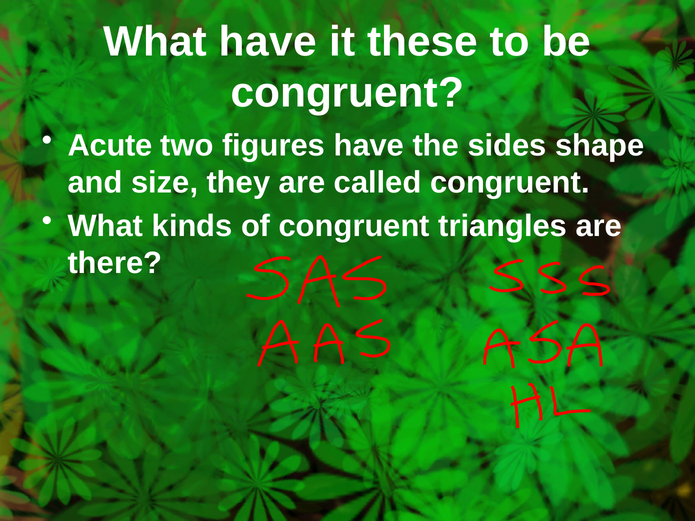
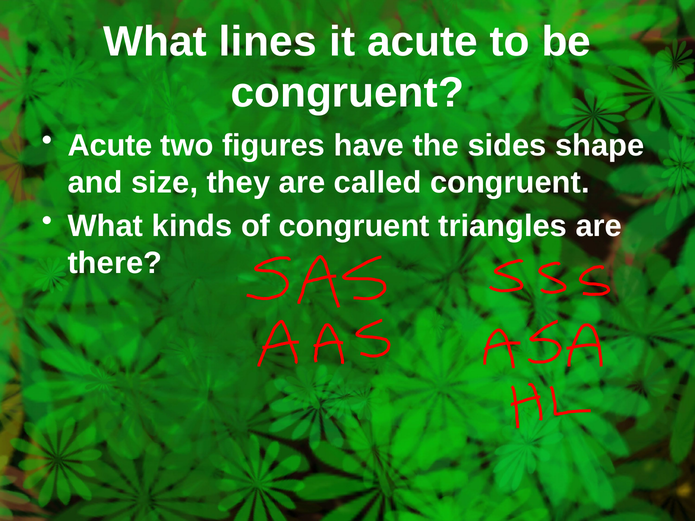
What have: have -> lines
it these: these -> acute
